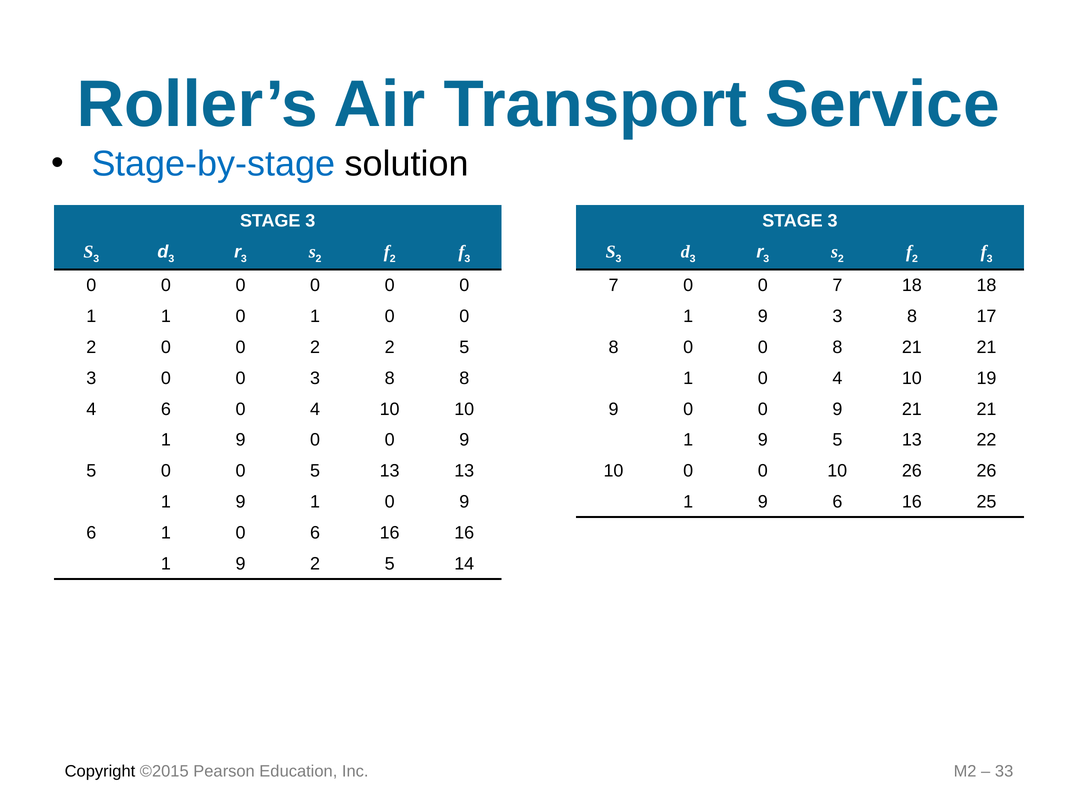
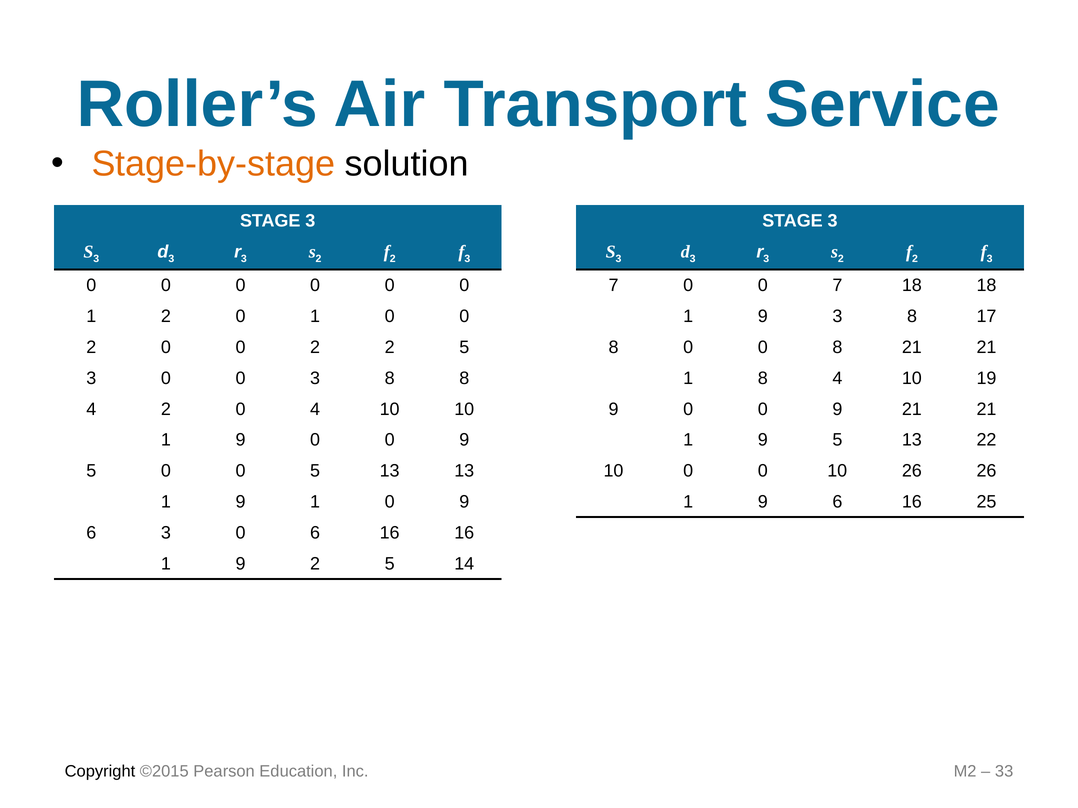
Stage-by-stage colour: blue -> orange
1 1: 1 -> 2
8 1 0: 0 -> 8
4 6: 6 -> 2
6 1: 1 -> 3
